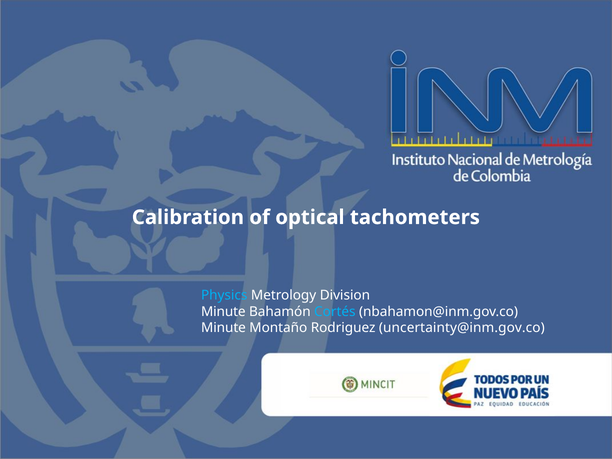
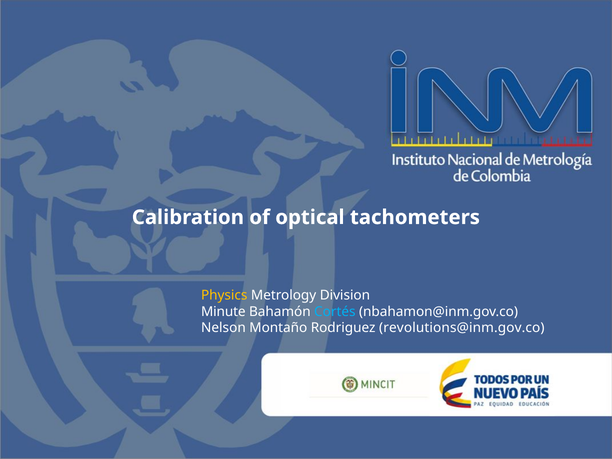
Physics colour: light blue -> yellow
Minute at (223, 328): Minute -> Nelson
uncertainty@inm.gov.co: uncertainty@inm.gov.co -> revolutions@inm.gov.co
